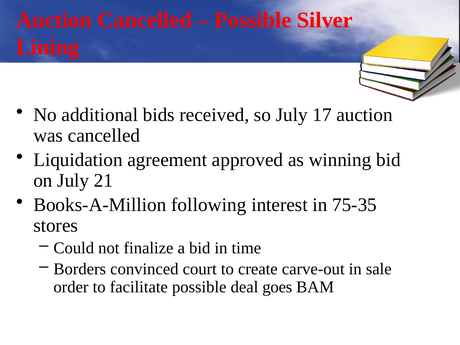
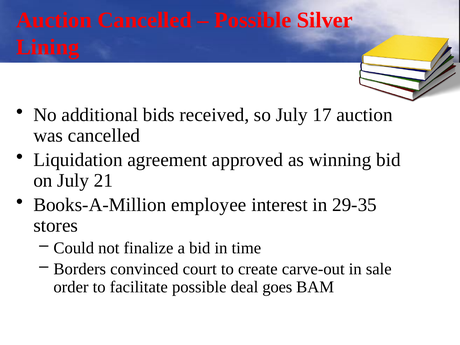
following: following -> employee
75-35: 75-35 -> 29-35
